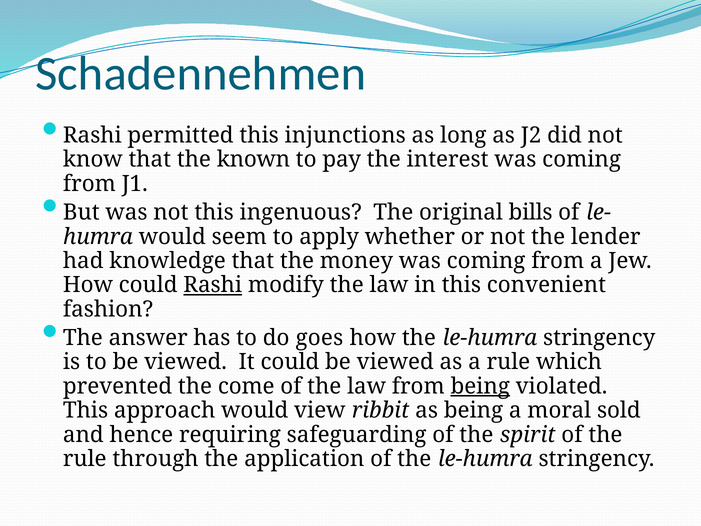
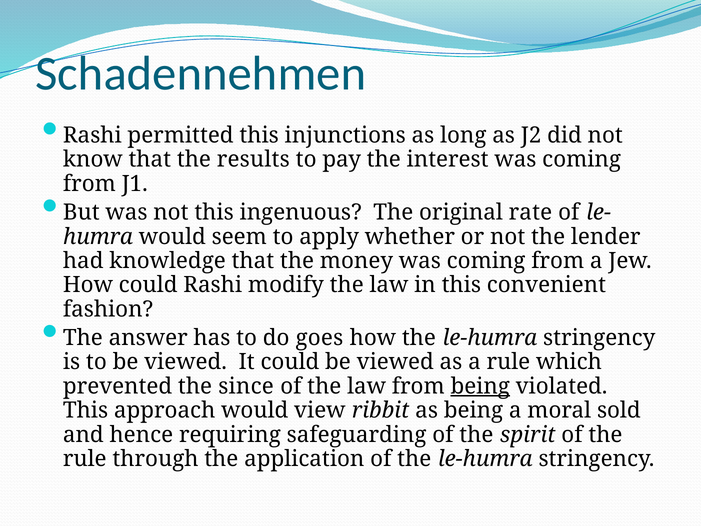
known: known -> results
bills: bills -> rate
Rashi at (213, 285) underline: present -> none
come: come -> since
